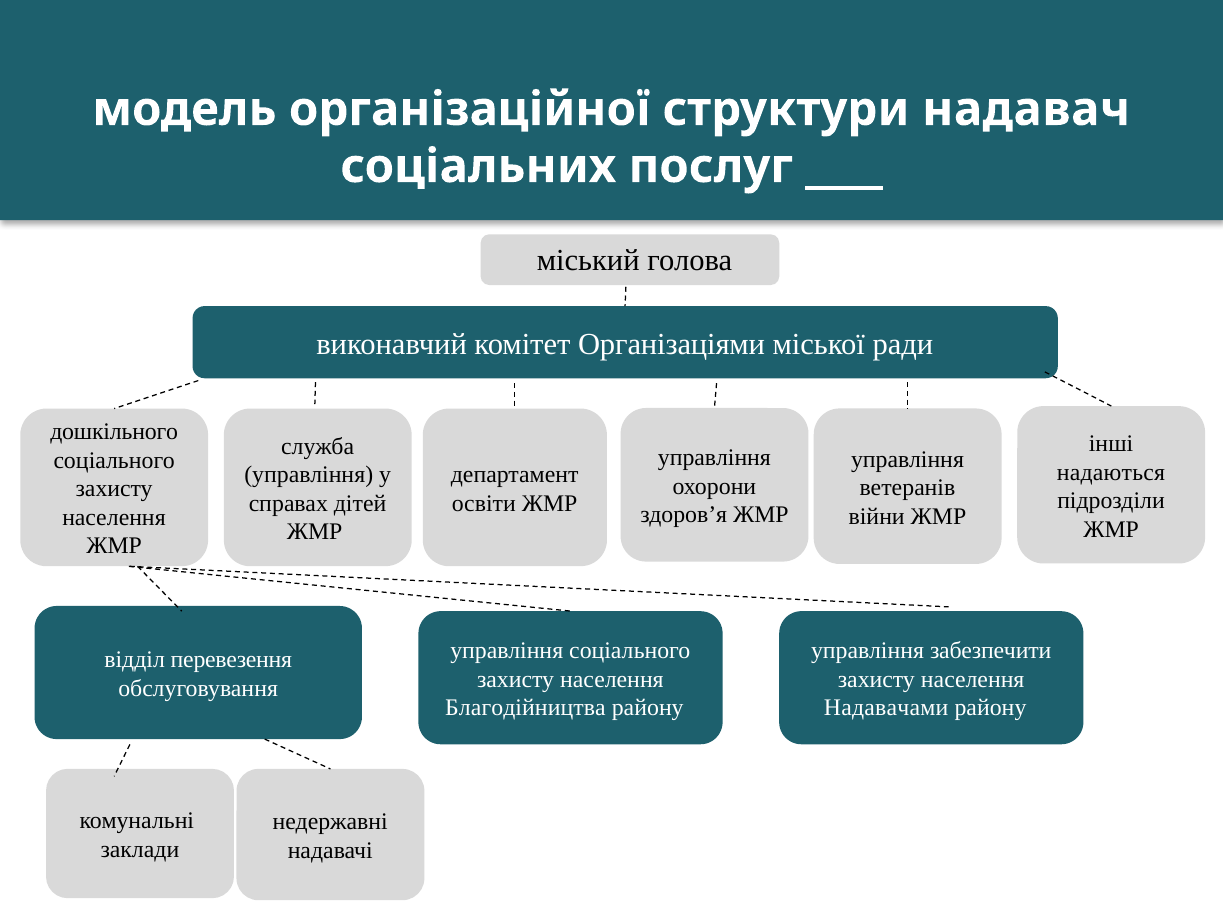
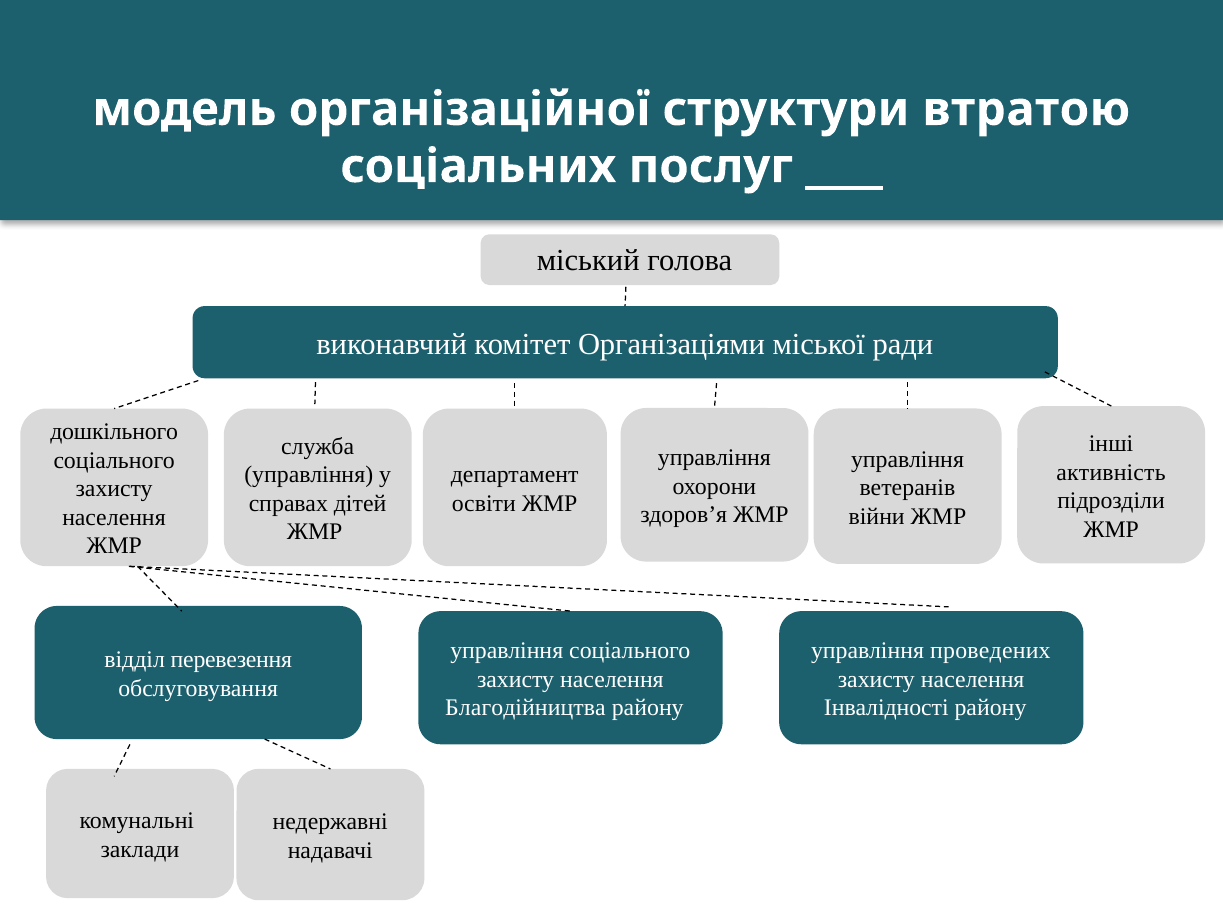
надавач: надавач -> втратою
надаються: надаються -> активність
забезпечити: забезпечити -> проведених
Надавачами: Надавачами -> Інвалідності
